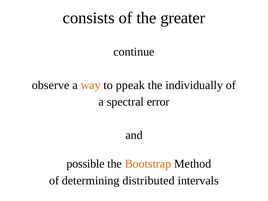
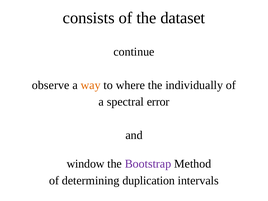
greater: greater -> dataset
ppeak: ppeak -> where
possible: possible -> window
Bootstrap colour: orange -> purple
distributed: distributed -> duplication
